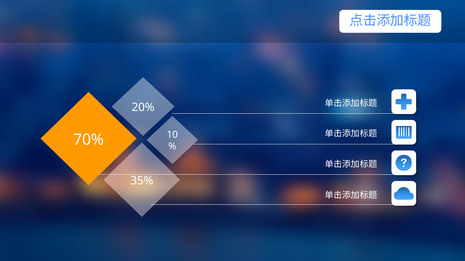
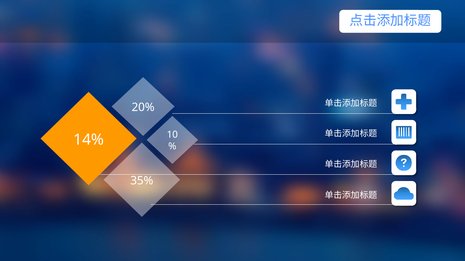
70%: 70% -> 14%
